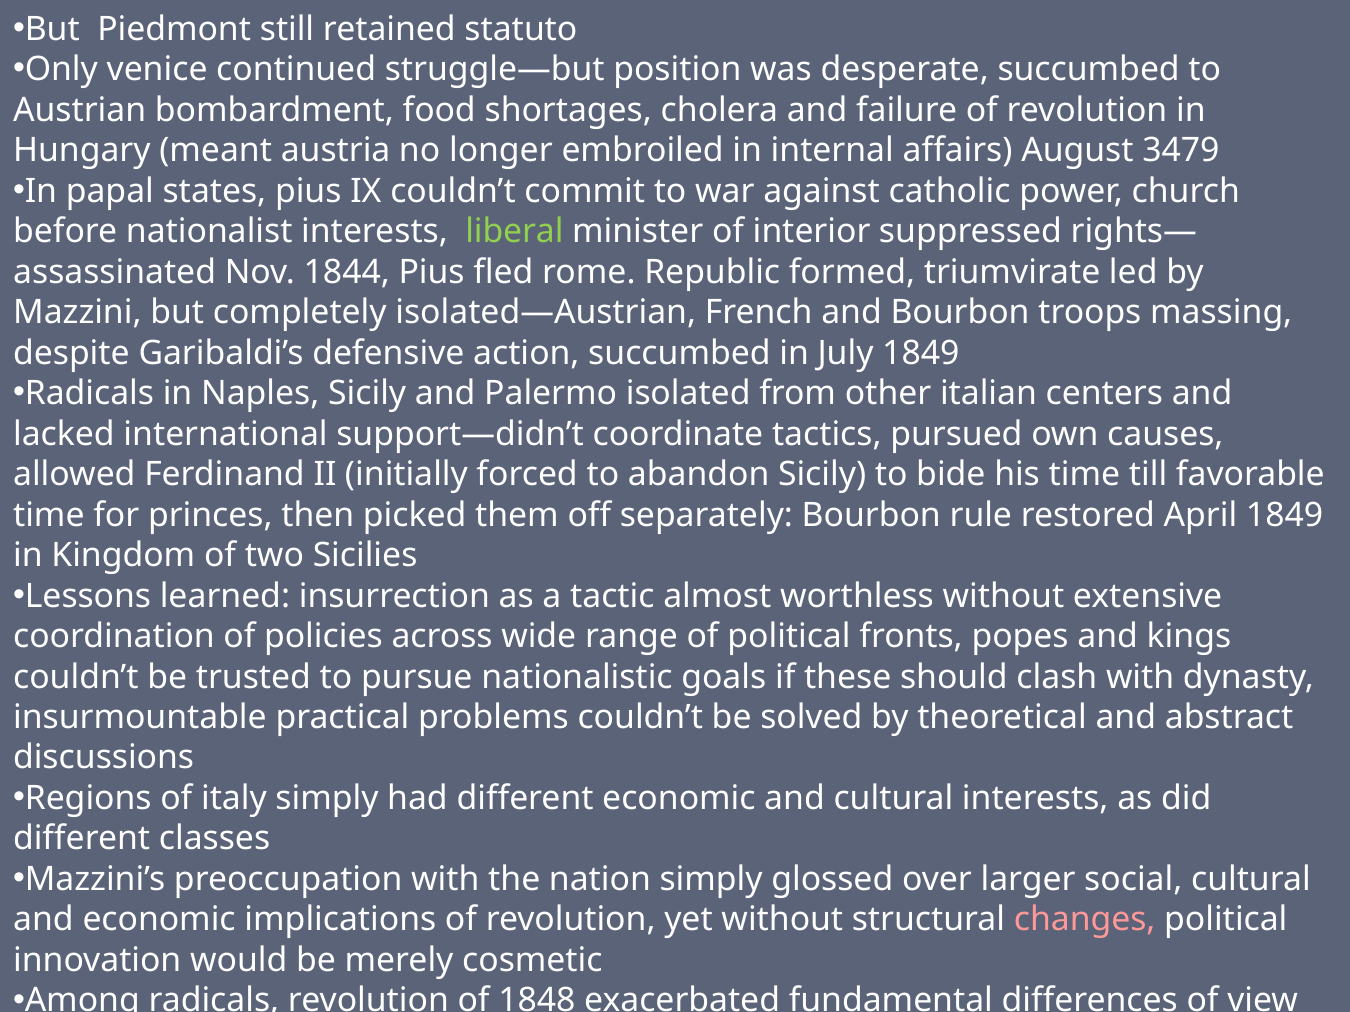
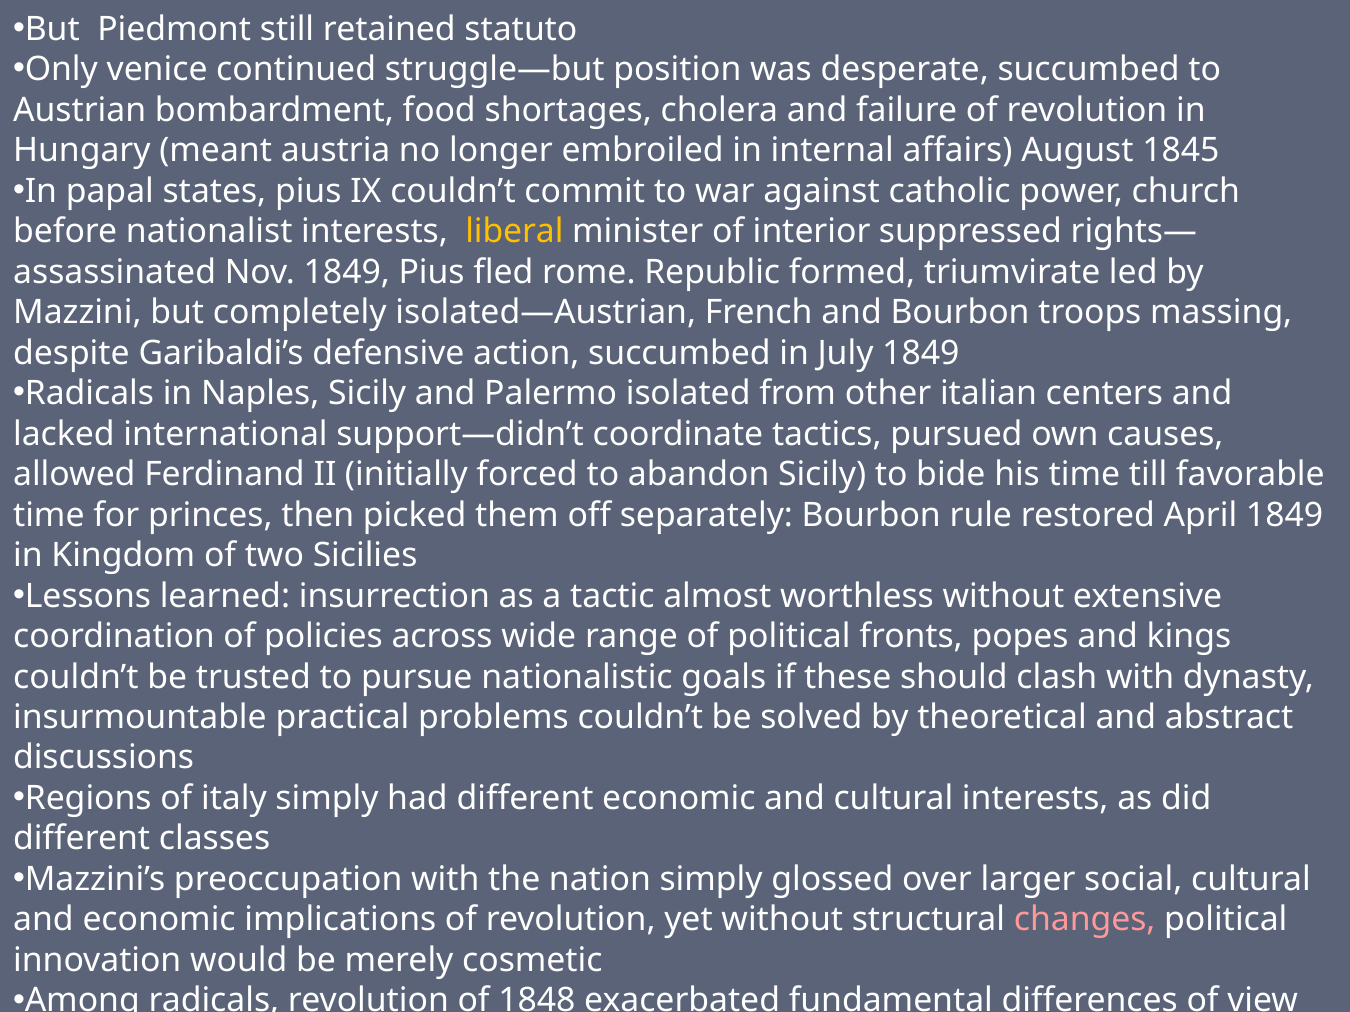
3479: 3479 -> 1845
liberal colour: light green -> yellow
Nov 1844: 1844 -> 1849
